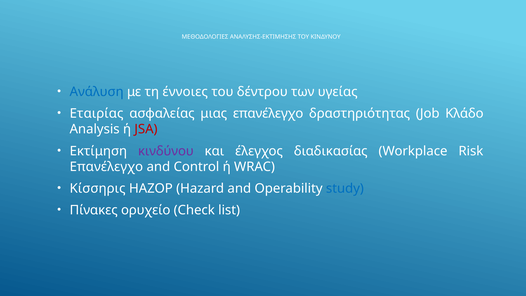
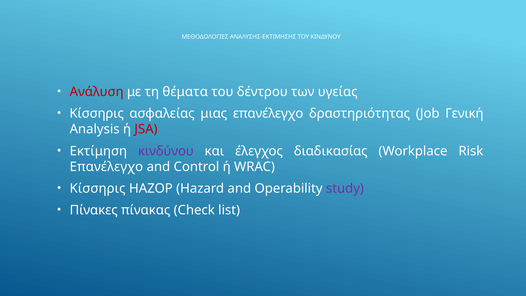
Ανάλυση colour: blue -> red
έννοιες: έννοιες -> θέματα
Εταιρίας at (97, 113): Εταιρίας -> Κίσσηρις
Κλάδο: Κλάδο -> Γενική
study colour: blue -> purple
ορυχείο: ορυχείο -> πίνακας
